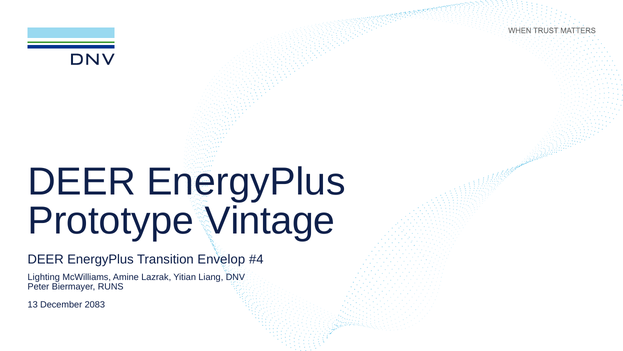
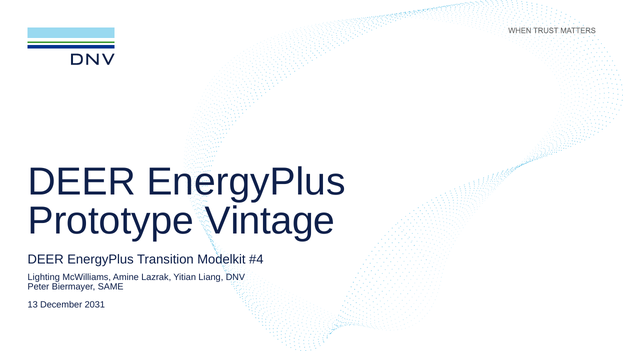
Envelop: Envelop -> Modelkit
RUNS: RUNS -> SAME
2083: 2083 -> 2031
